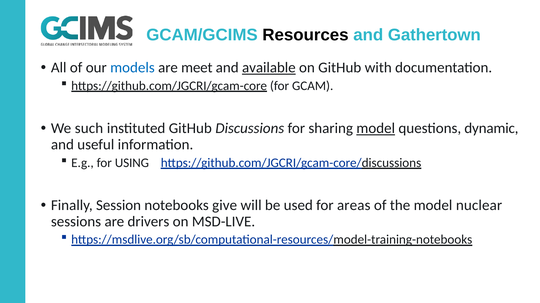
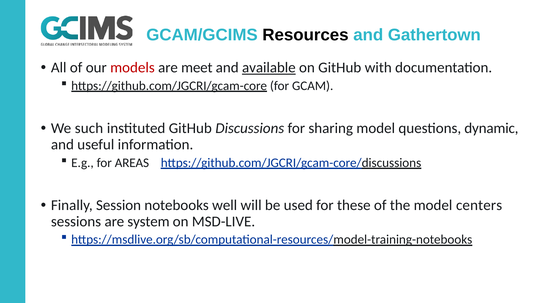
models colour: blue -> red
model at (376, 129) underline: present -> none
USING: USING -> AREAS
give: give -> well
areas: areas -> these
nuclear: nuclear -> centers
drivers: drivers -> system
